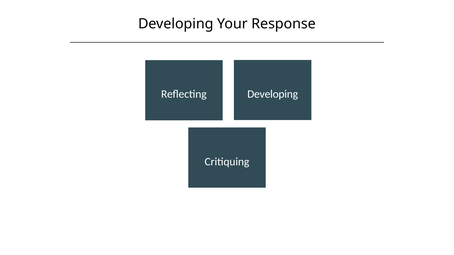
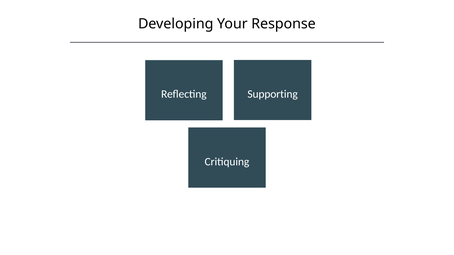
Developing at (273, 94): Developing -> Supporting
